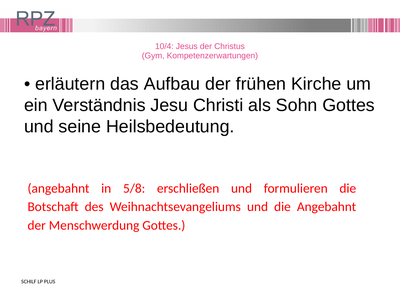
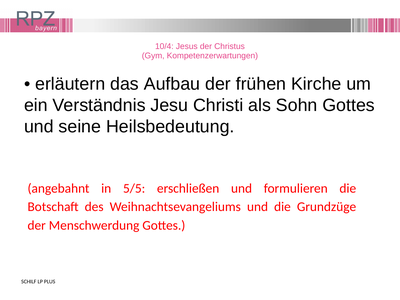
5/8: 5/8 -> 5/5
die Angebahnt: Angebahnt -> Grundzüge
